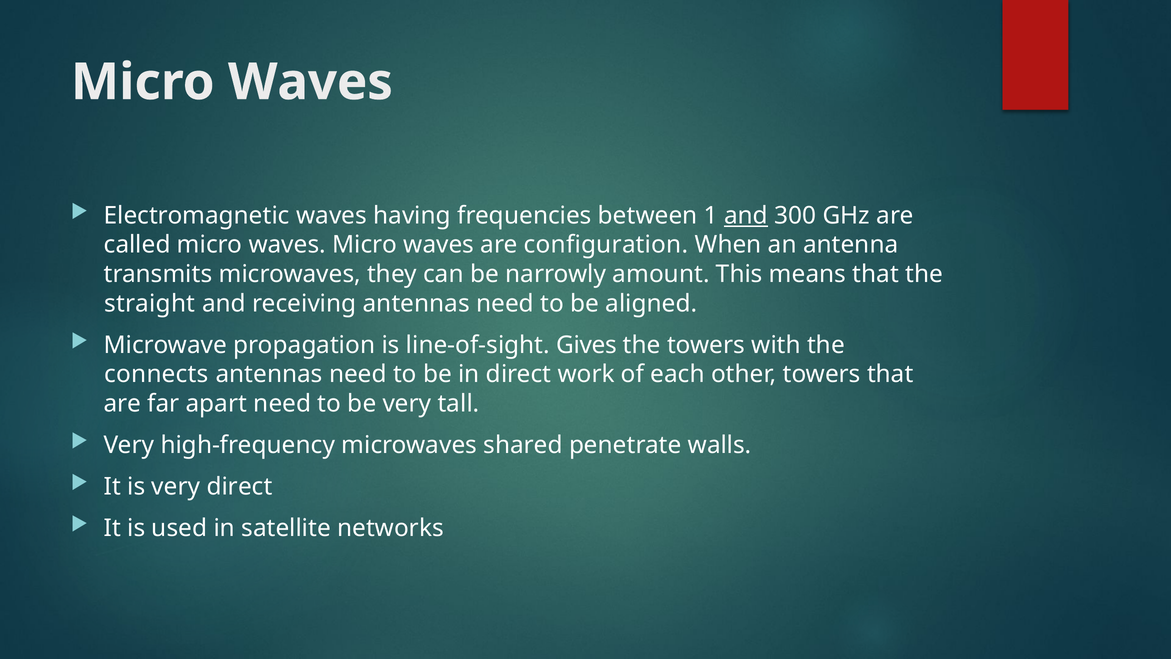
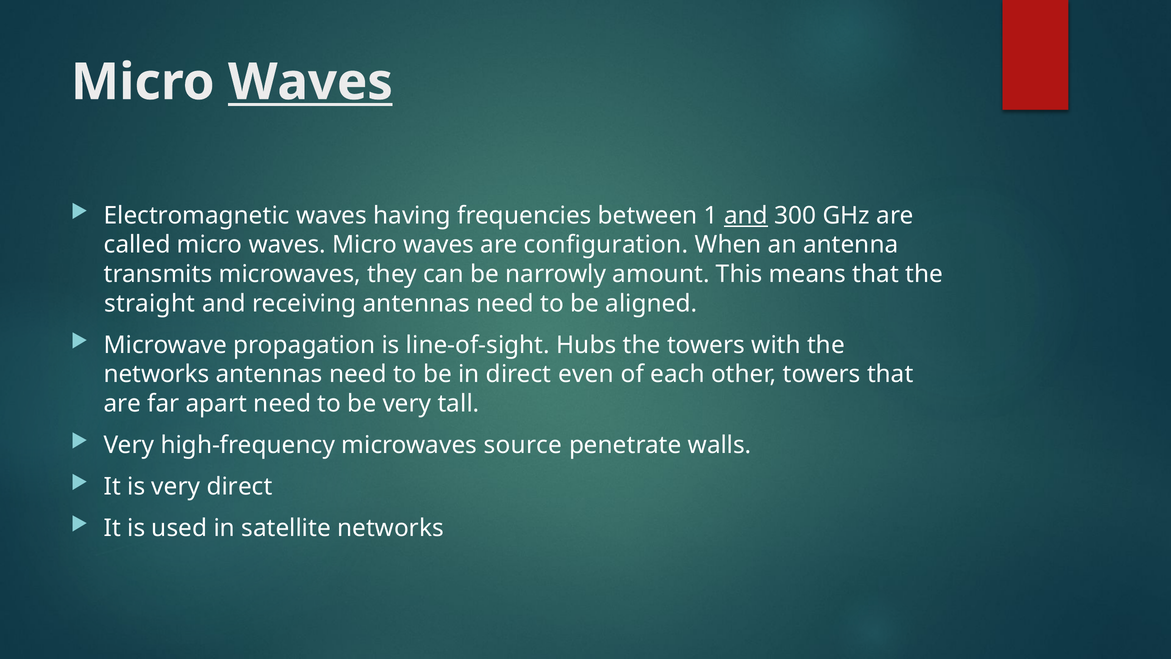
Waves at (310, 82) underline: none -> present
Gives: Gives -> Hubs
connects at (156, 374): connects -> networks
work: work -> even
shared: shared -> source
